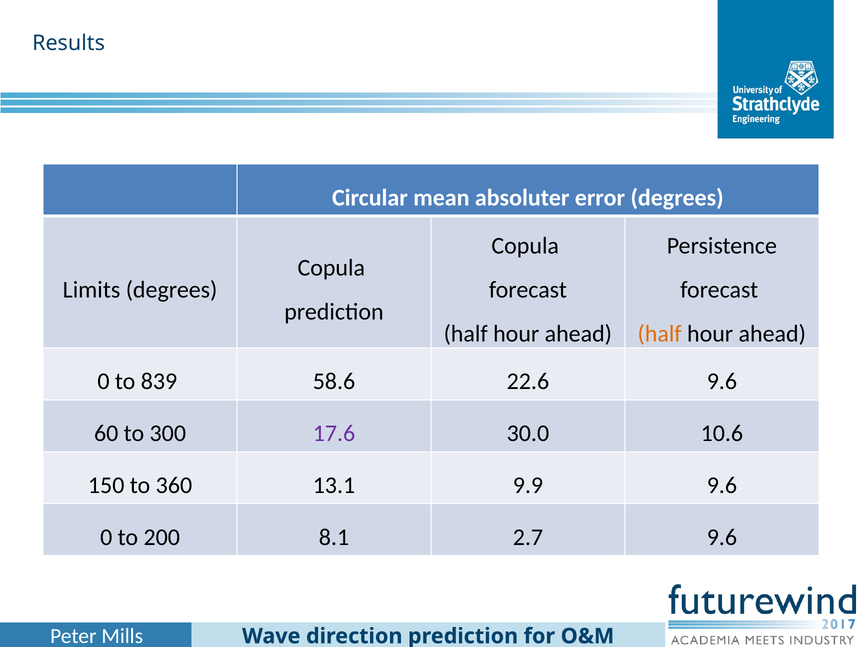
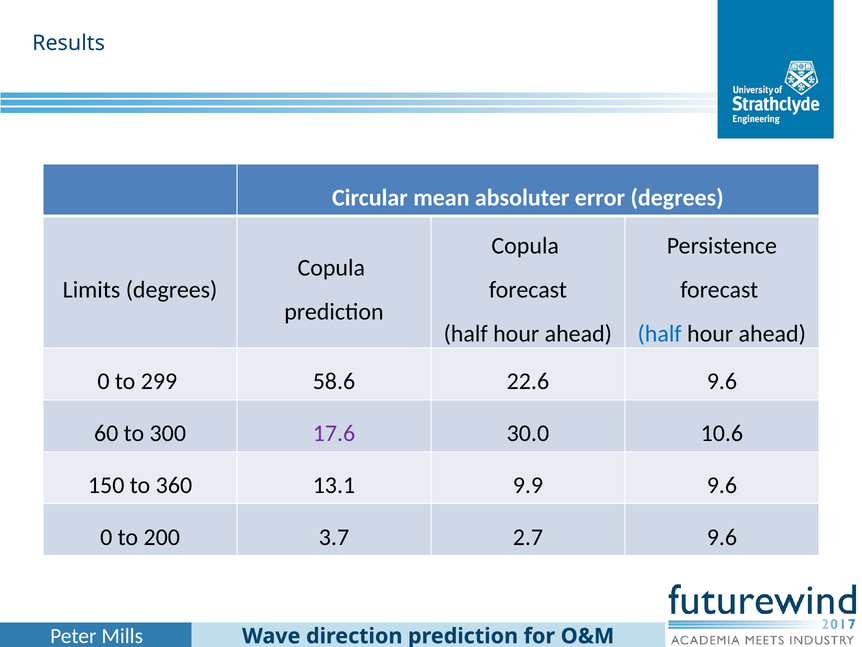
half at (660, 333) colour: orange -> blue
839: 839 -> 299
8.1: 8.1 -> 3.7
